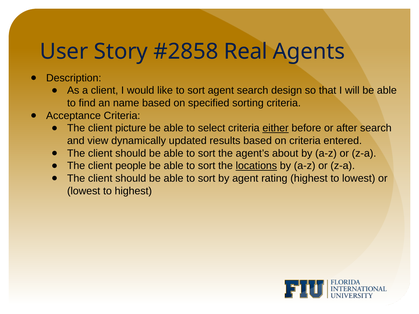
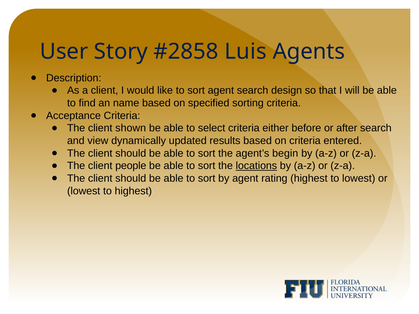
Real: Real -> Luis
picture: picture -> shown
either underline: present -> none
about: about -> begin
